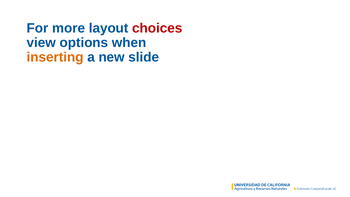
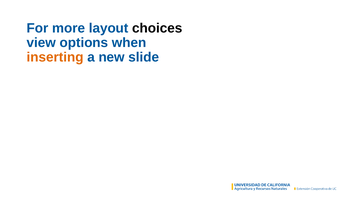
choices colour: red -> black
